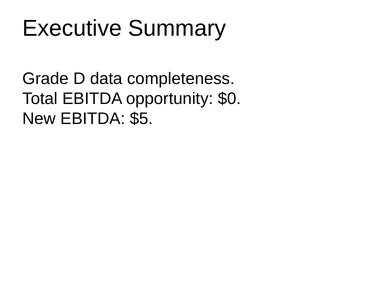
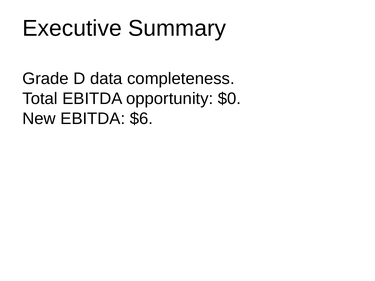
$5: $5 -> $6
